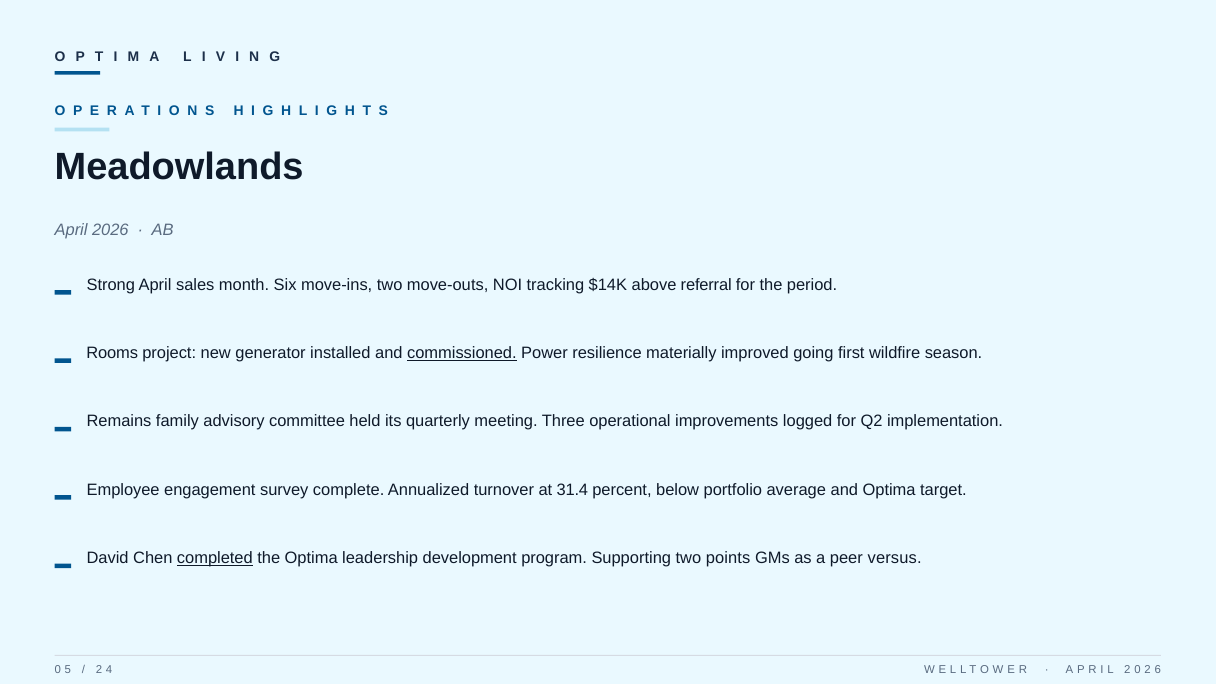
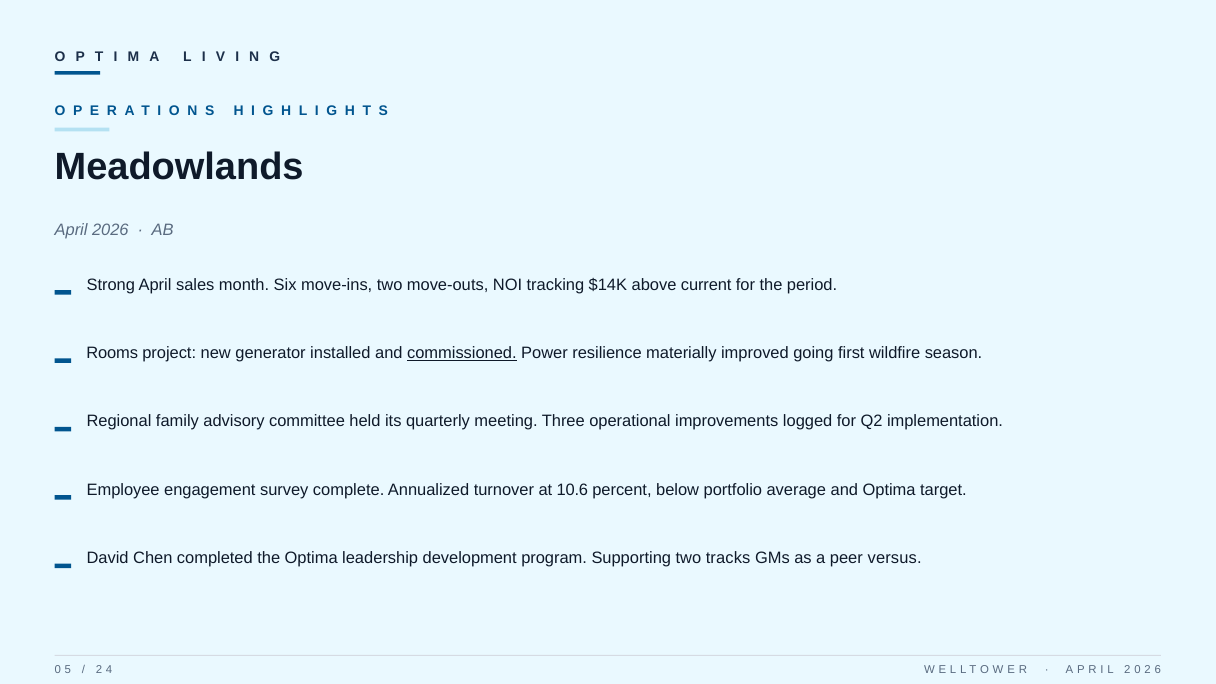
referral: referral -> current
Remains: Remains -> Regional
31.4: 31.4 -> 10.6
completed underline: present -> none
points: points -> tracks
